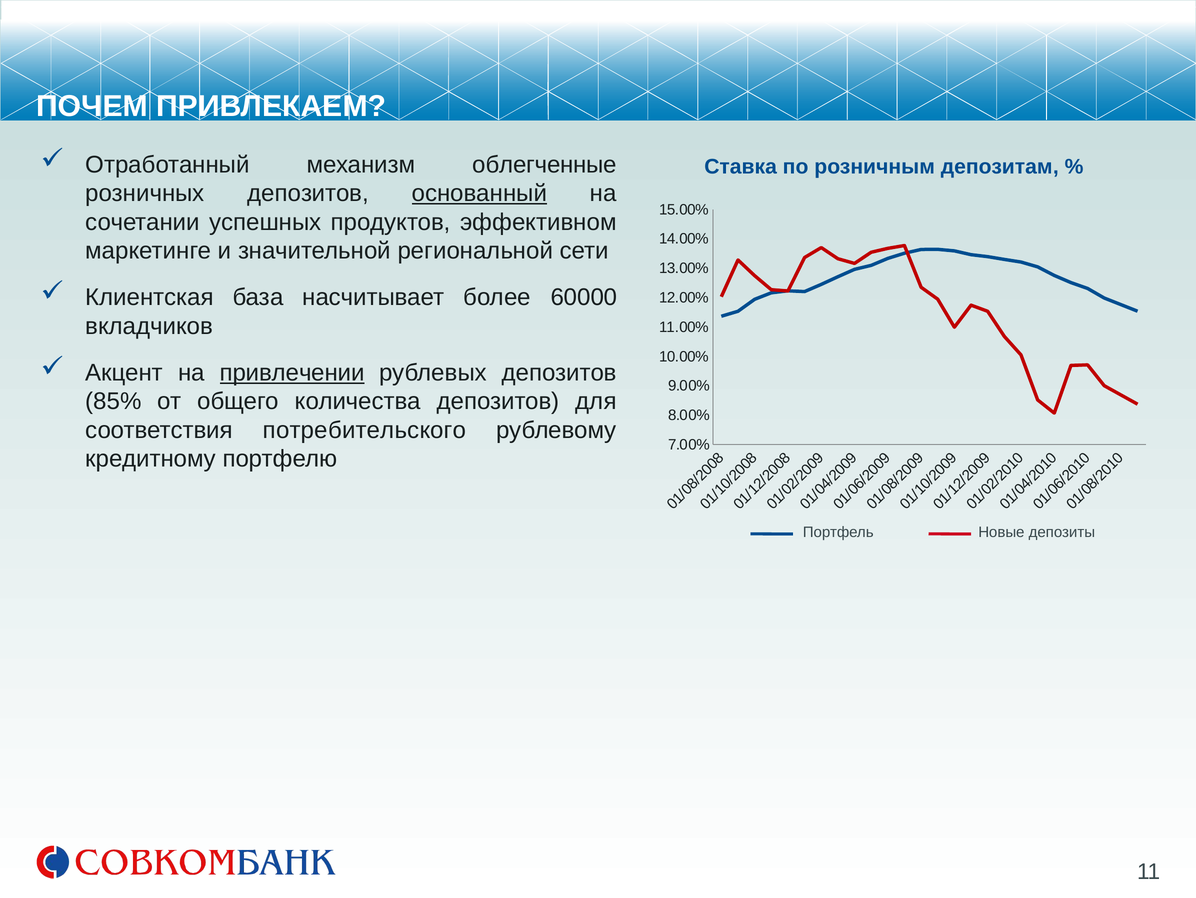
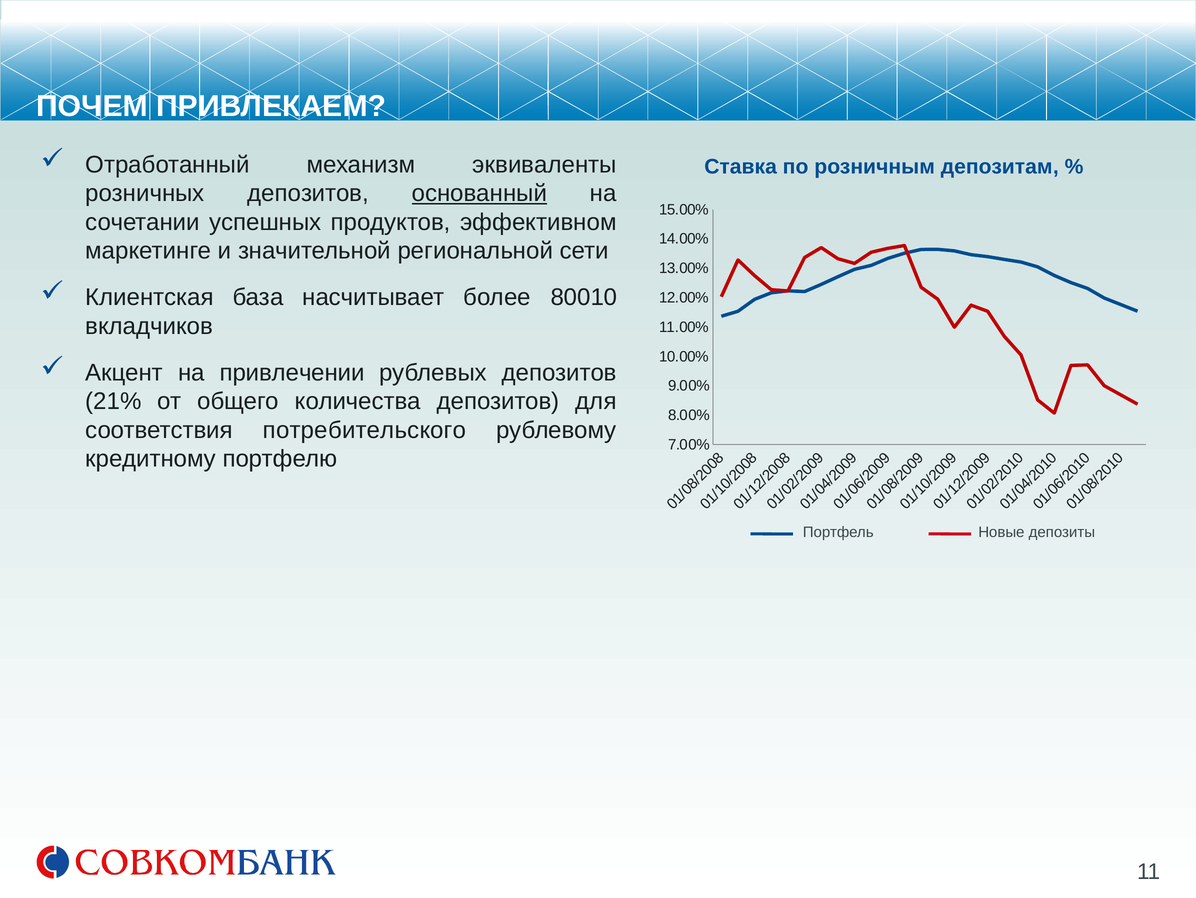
облегченные: облегченные -> эквиваленты
60000: 60000 -> 80010
привлечении underline: present -> none
85%: 85% -> 21%
